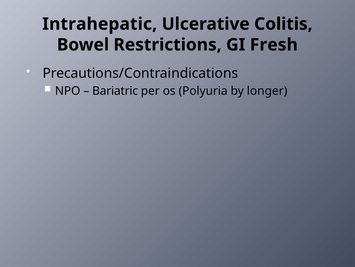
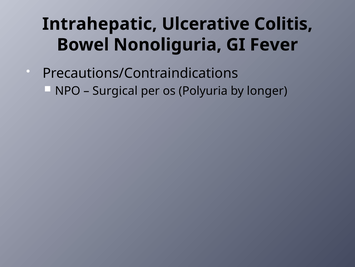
Restrictions: Restrictions -> Nonoliguria
Fresh: Fresh -> Fever
Bariatric: Bariatric -> Surgical
